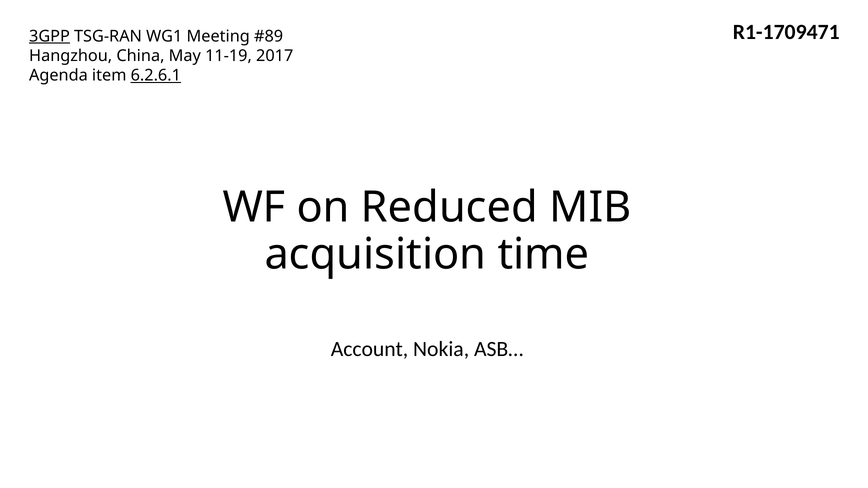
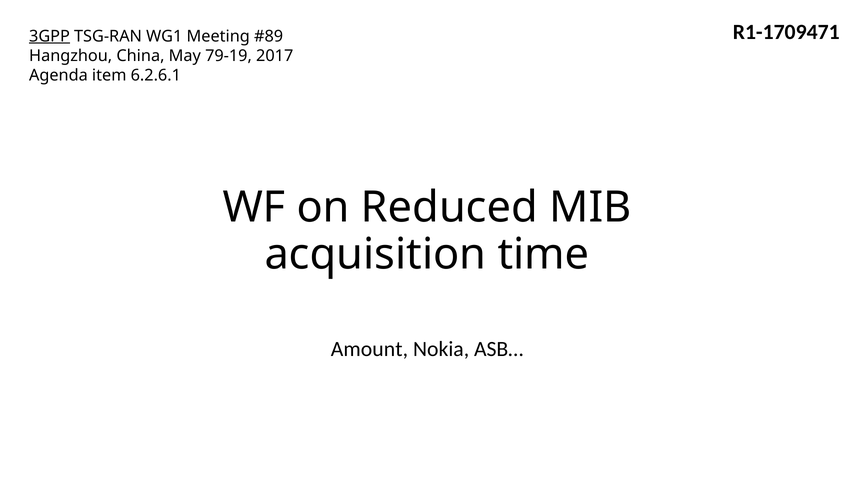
11-19: 11-19 -> 79-19
6.2.6.1 underline: present -> none
Account: Account -> Amount
